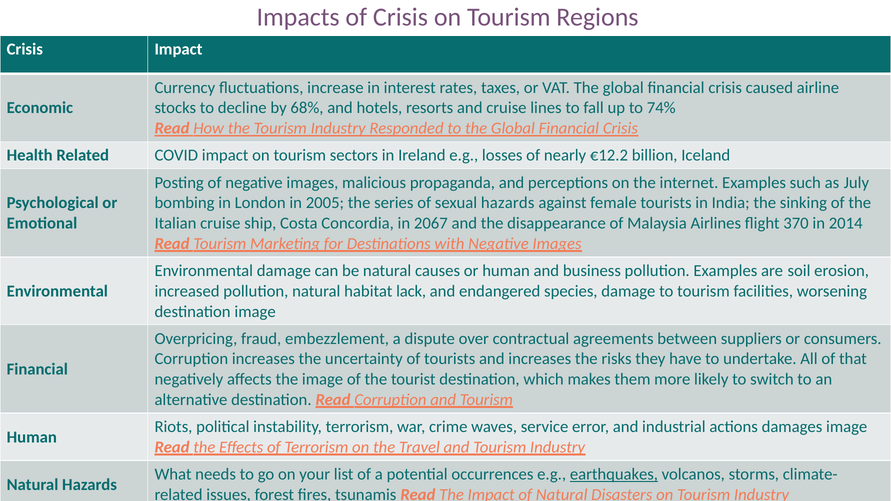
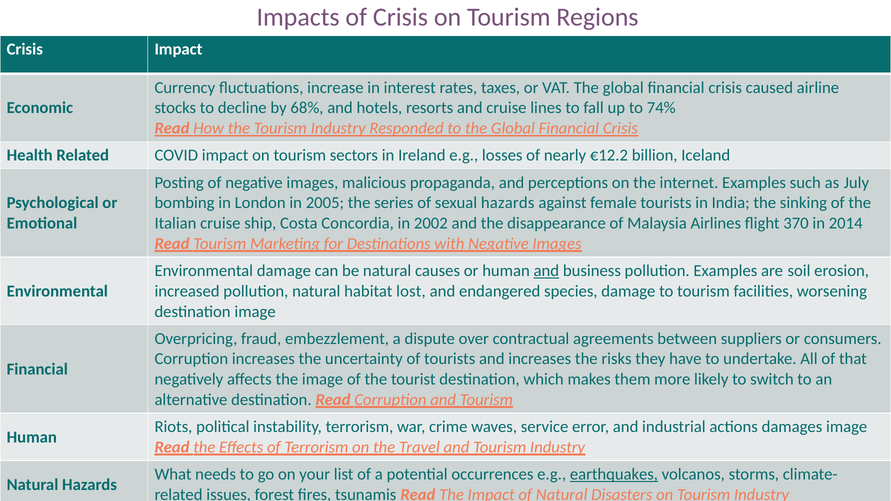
2067: 2067 -> 2002
and at (546, 271) underline: none -> present
lack: lack -> lost
